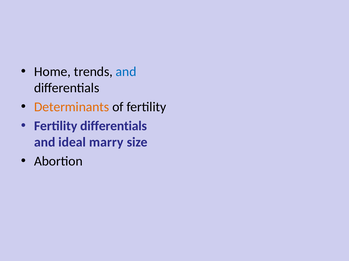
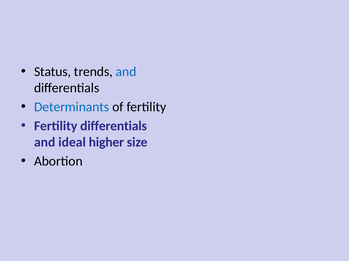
Home: Home -> Status
Determinants colour: orange -> blue
marry: marry -> higher
